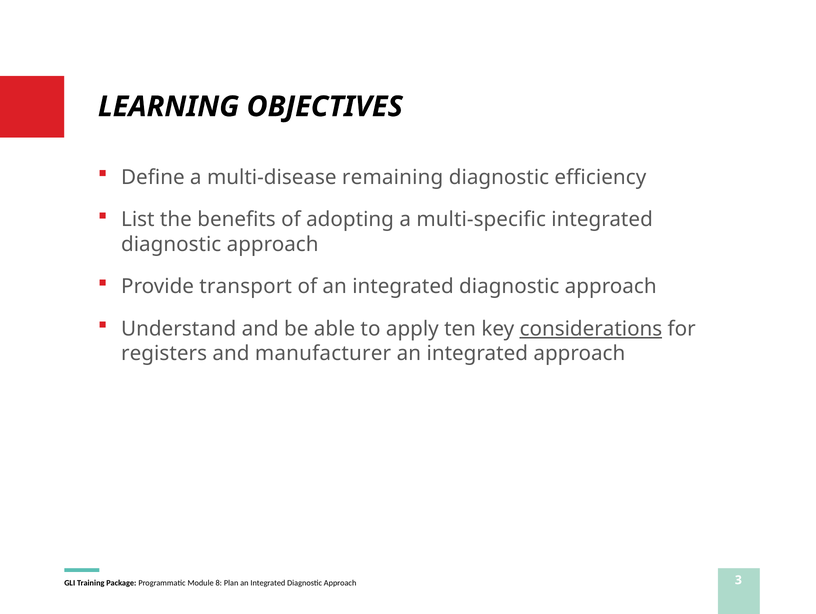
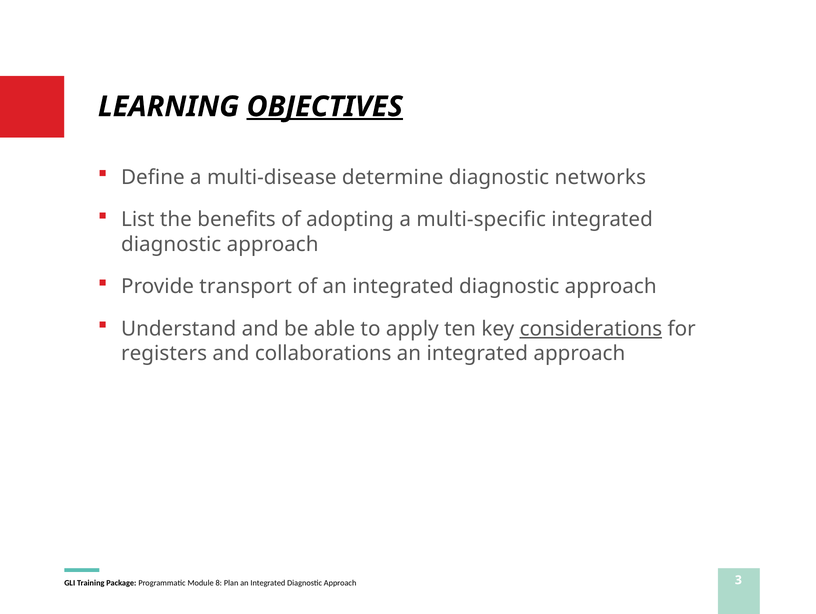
OBJECTIVES underline: none -> present
remaining: remaining -> determine
efficiency: efficiency -> networks
manufacturer: manufacturer -> collaborations
